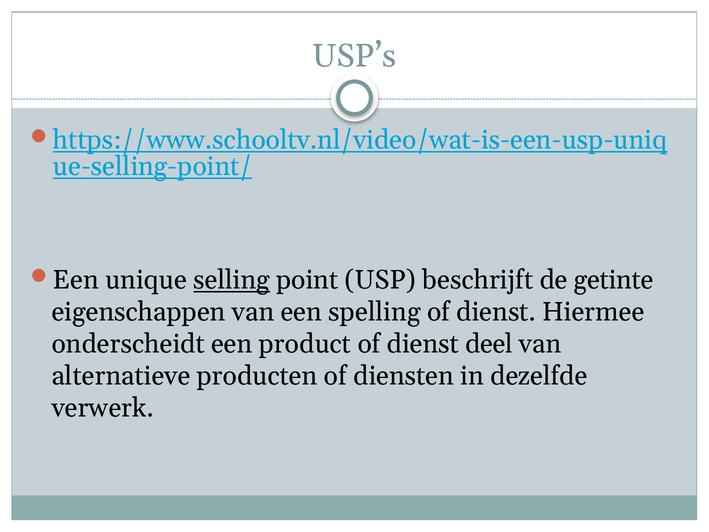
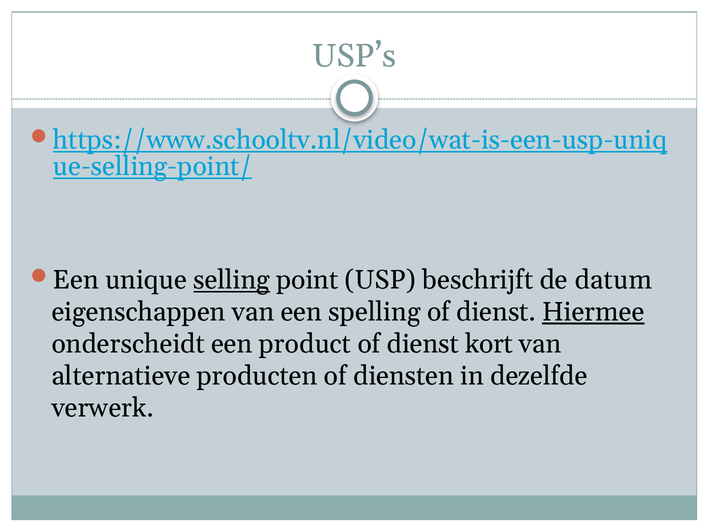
getinte: getinte -> datum
Hiermee underline: none -> present
deel: deel -> kort
